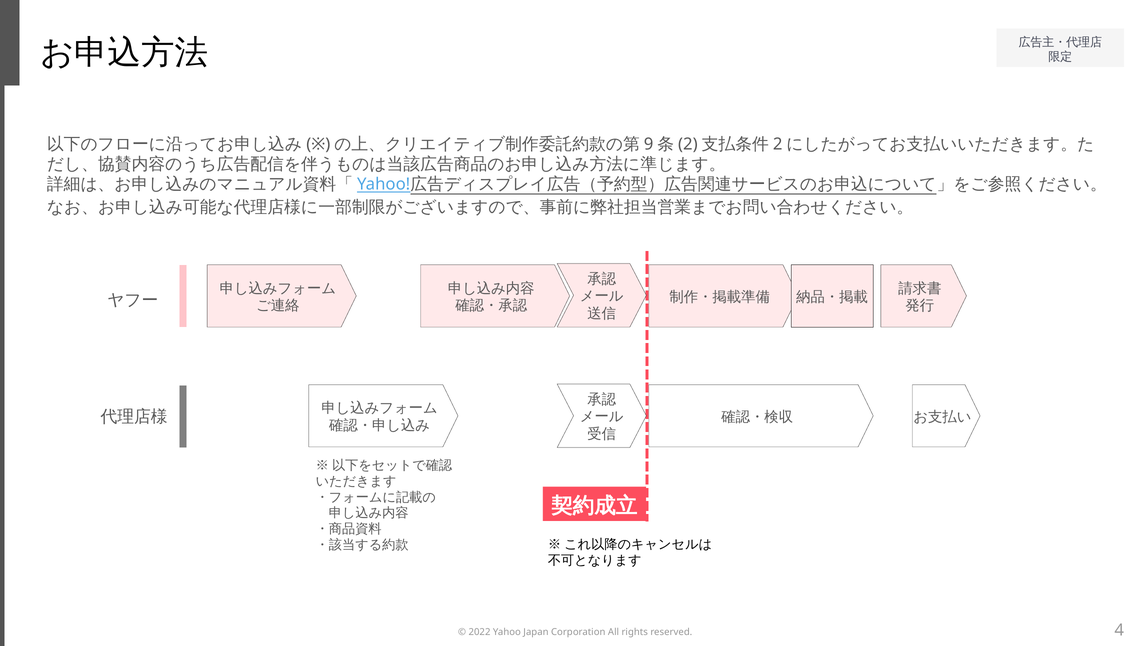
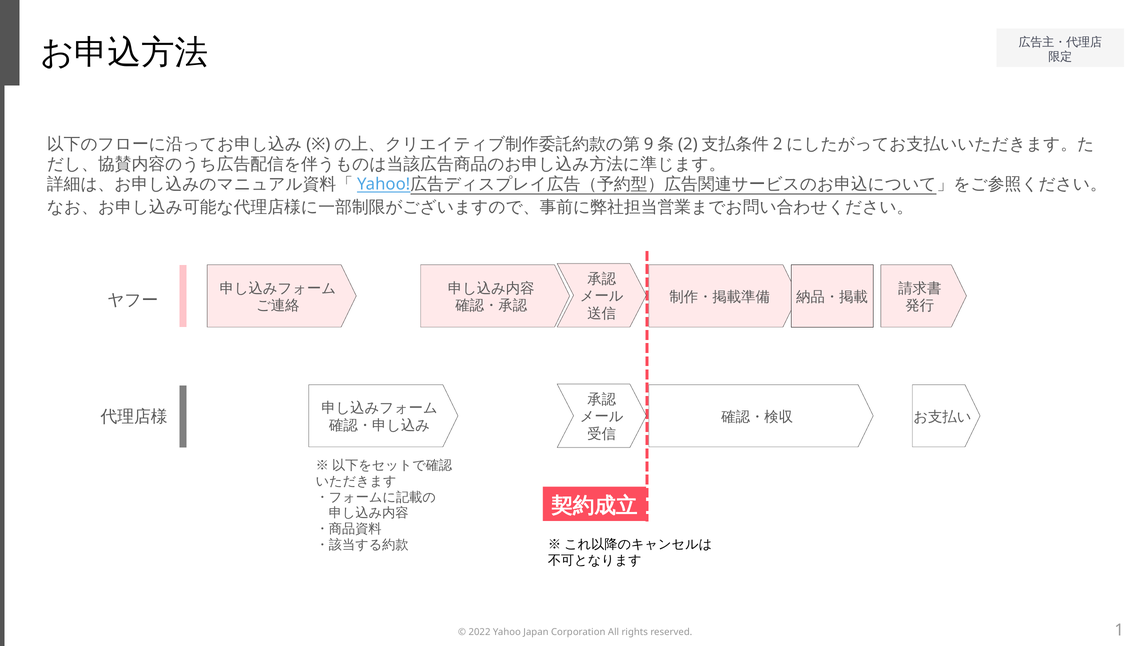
4: 4 -> 1
